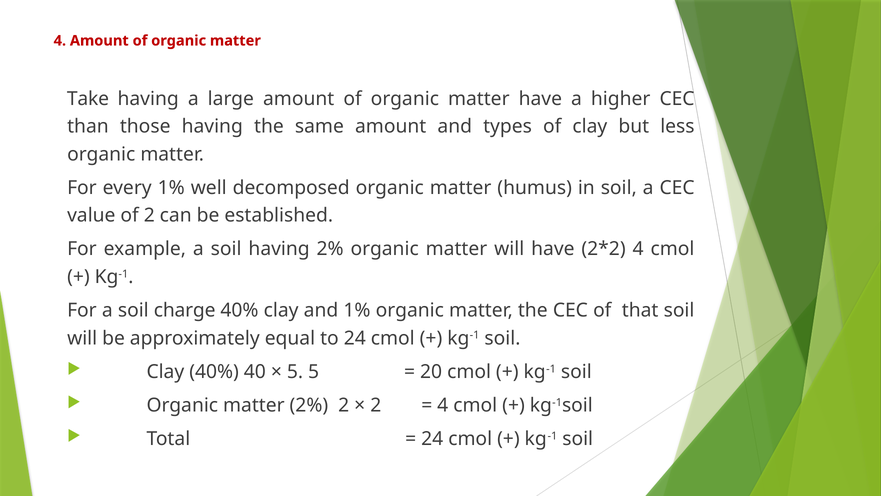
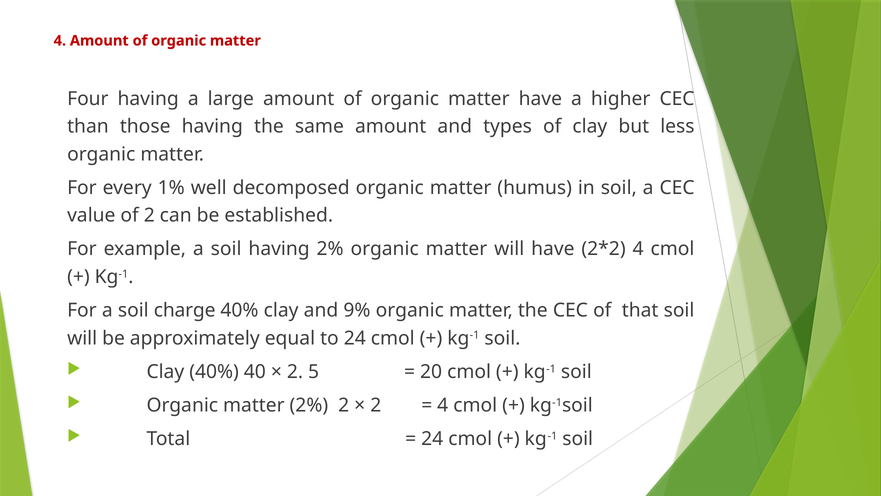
Take: Take -> Four
and 1%: 1% -> 9%
5 at (295, 372): 5 -> 2
